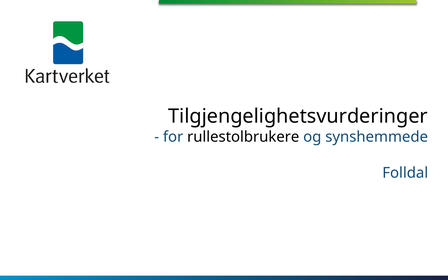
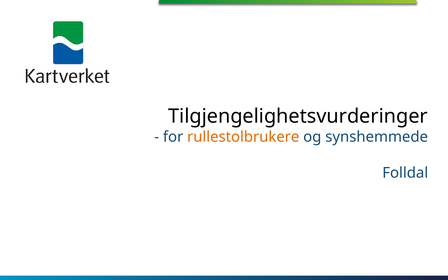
rullestolbrukere colour: black -> orange
